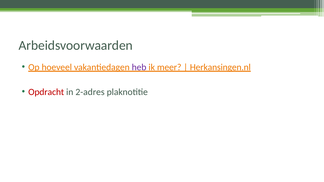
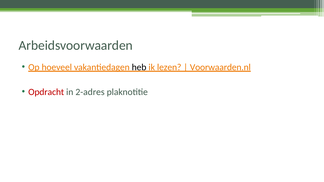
heb colour: purple -> black
meer: meer -> lezen
Herkansingen.nl: Herkansingen.nl -> Voorwaarden.nl
